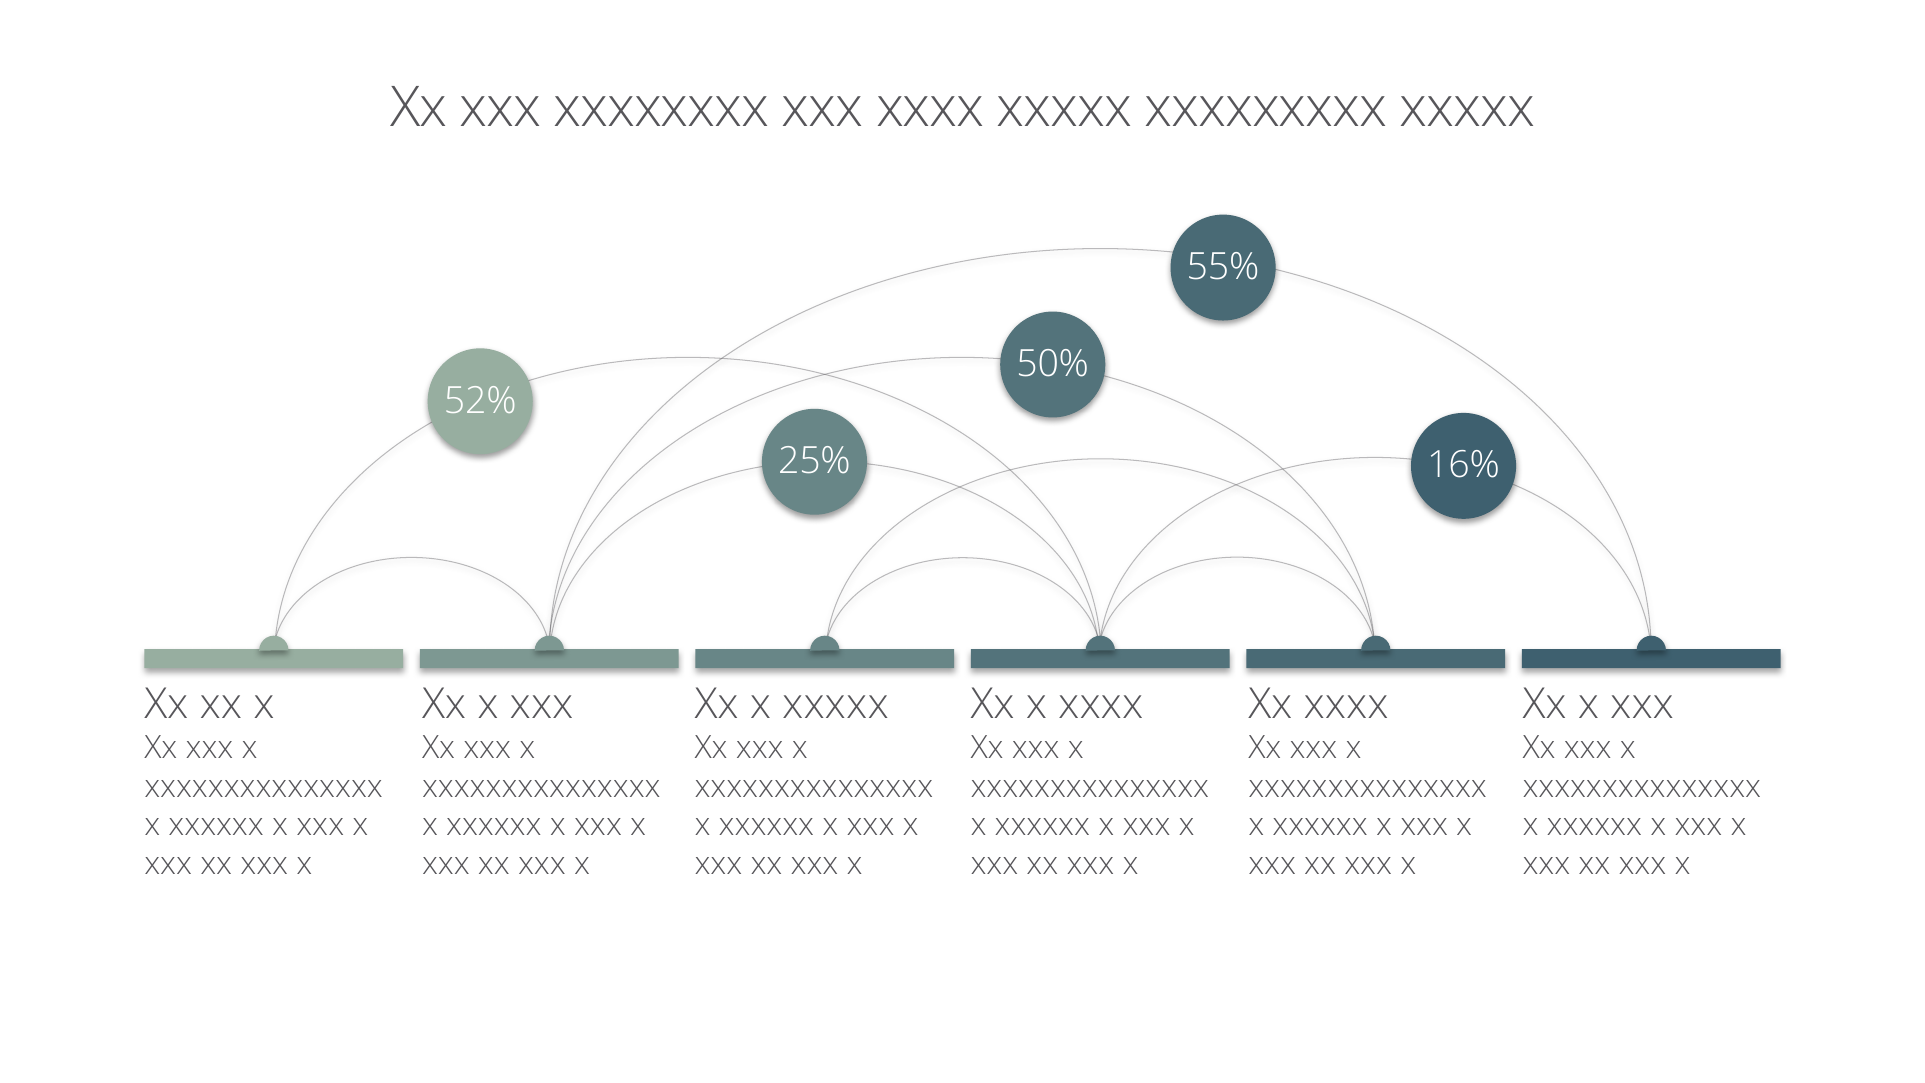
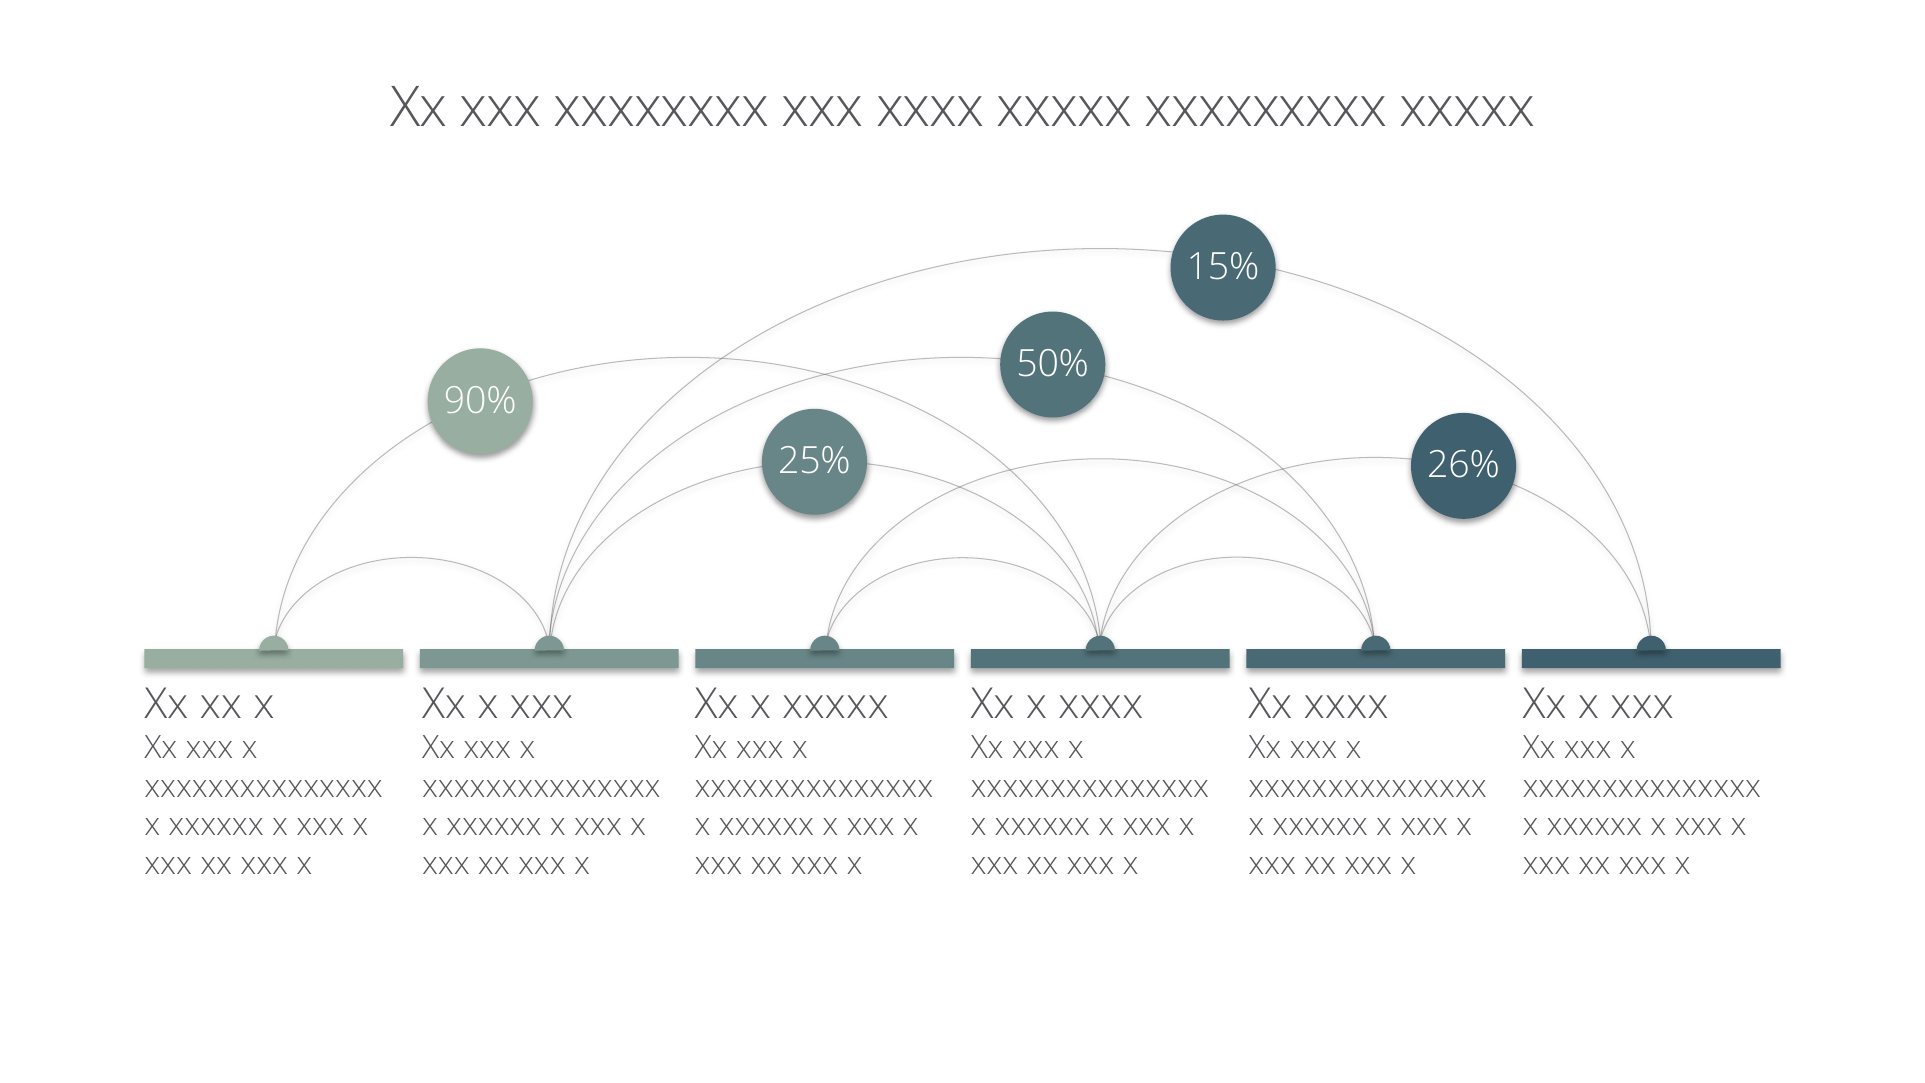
55%: 55% -> 15%
52%: 52% -> 90%
16%: 16% -> 26%
